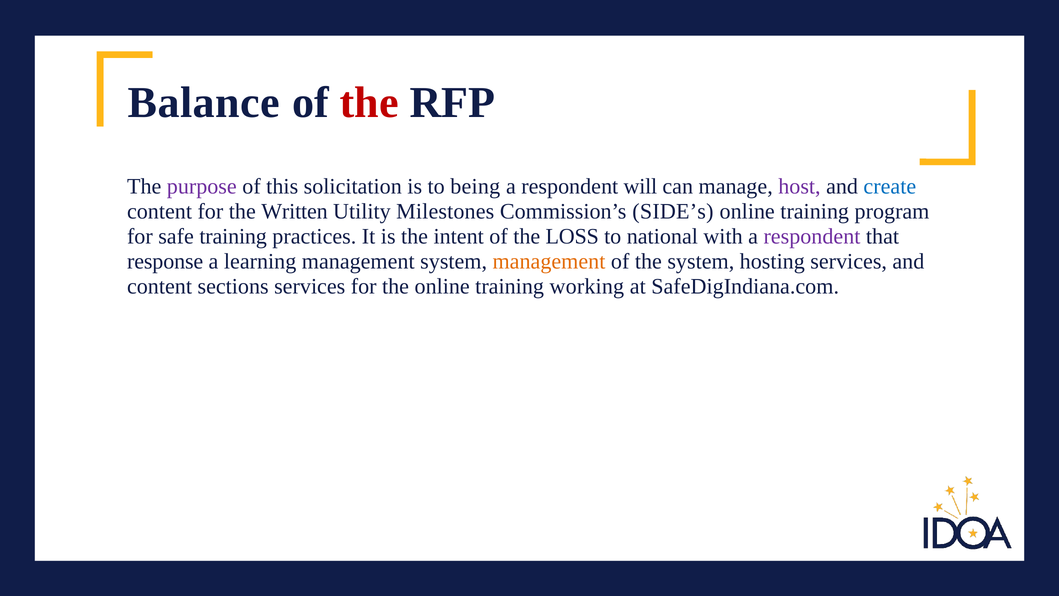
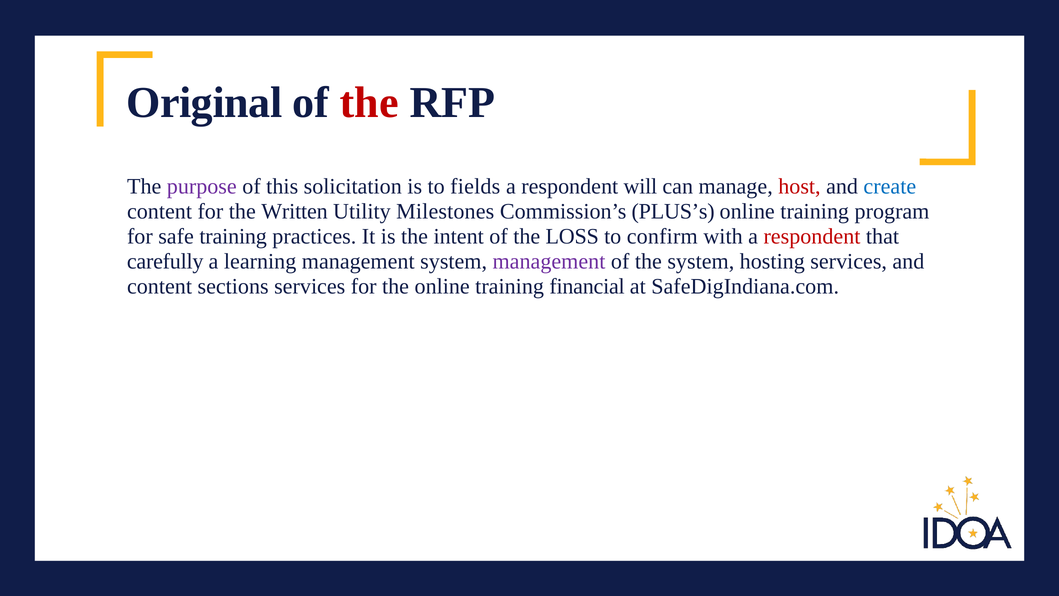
Balance: Balance -> Original
being: being -> fields
host colour: purple -> red
SIDE’s: SIDE’s -> PLUS’s
national: national -> confirm
respondent at (812, 236) colour: purple -> red
response: response -> carefully
management at (549, 261) colour: orange -> purple
working: working -> financial
